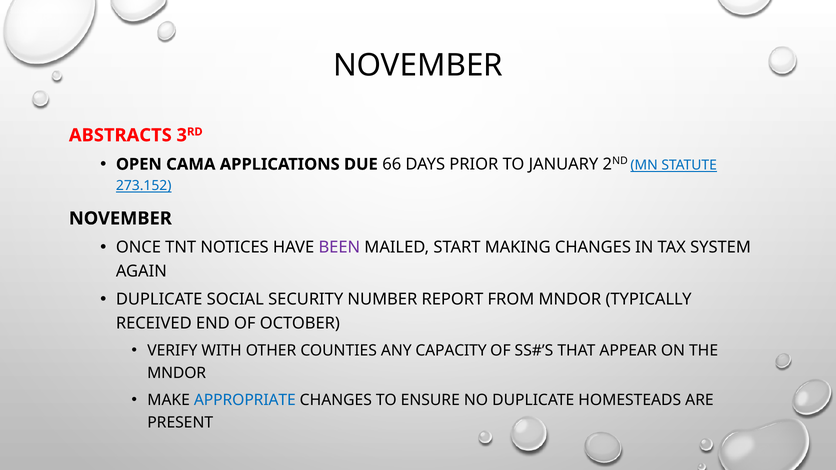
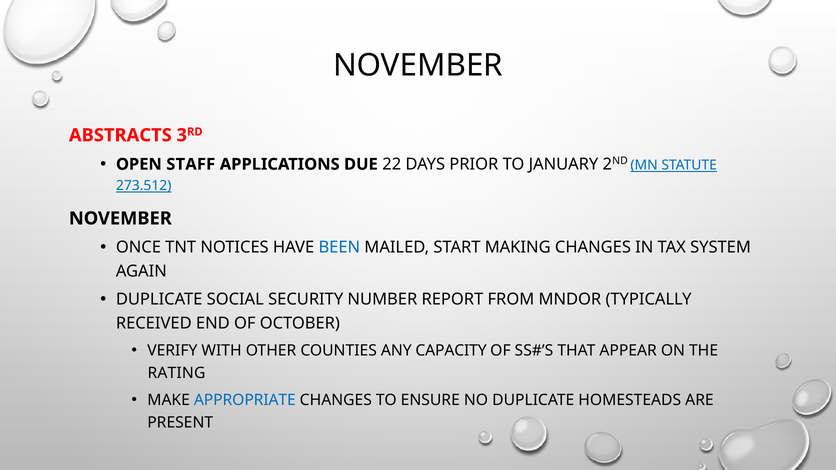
CAMA: CAMA -> STAFF
66: 66 -> 22
273.152: 273.152 -> 273.512
BEEN colour: purple -> blue
MNDOR at (177, 373): MNDOR -> RATING
